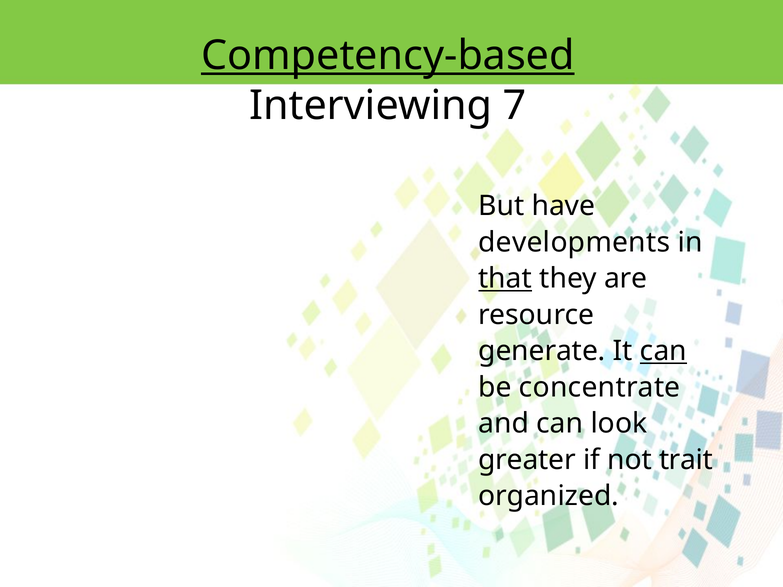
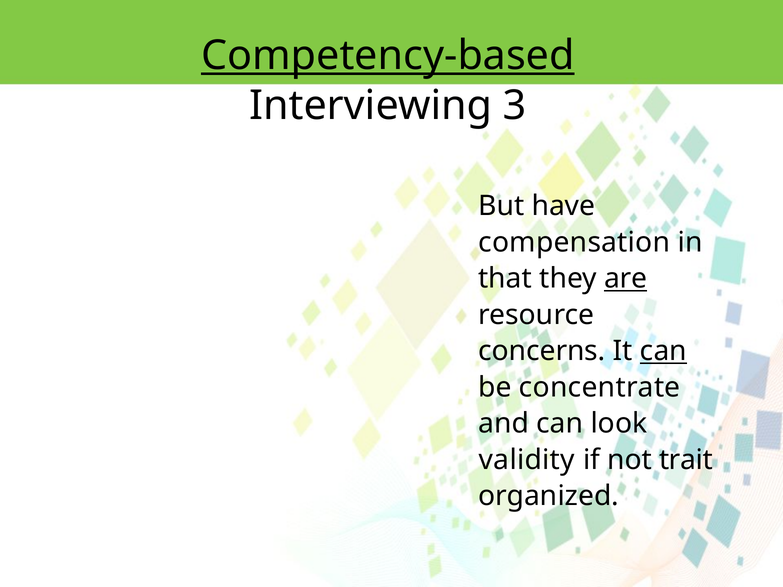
7: 7 -> 3
developments: developments -> compensation
that underline: present -> none
are underline: none -> present
generate: generate -> concerns
greater: greater -> validity
